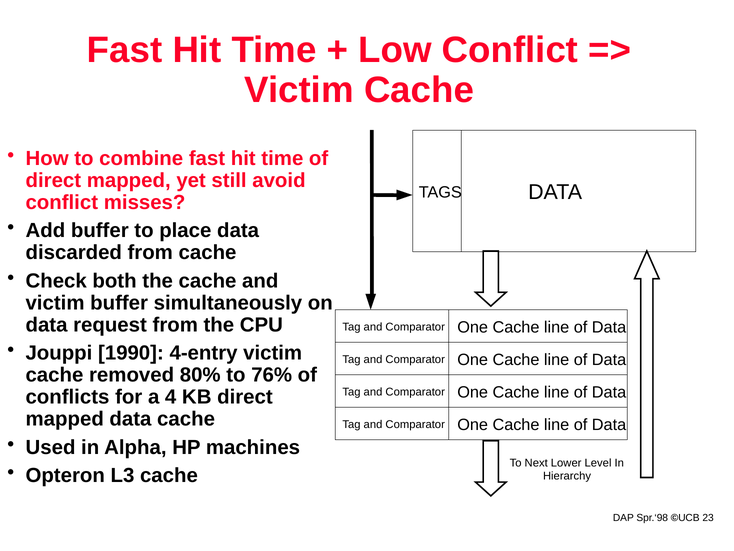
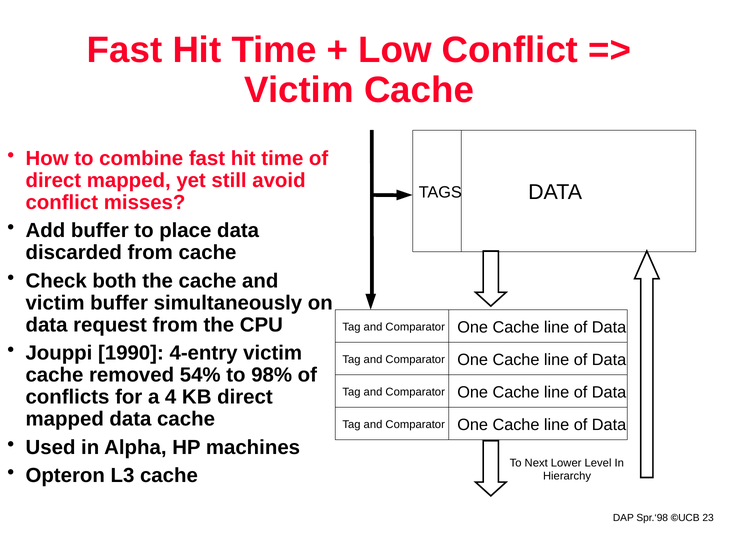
80%: 80% -> 54%
76%: 76% -> 98%
